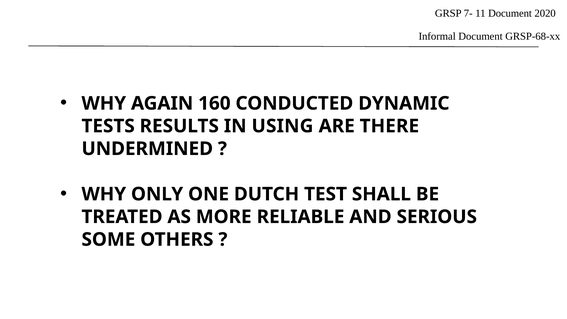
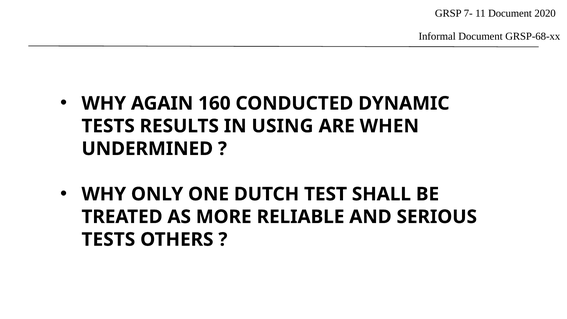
THERE: THERE -> WHEN
SOME at (108, 239): SOME -> TESTS
